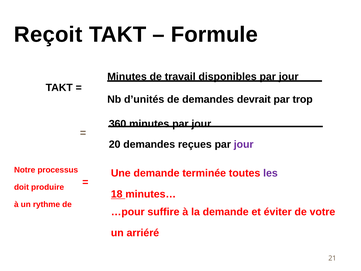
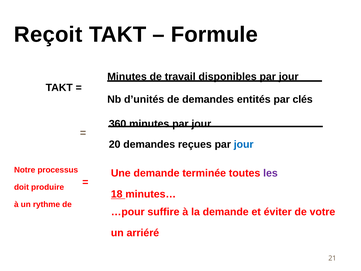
devrait: devrait -> entités
trop: trop -> clés
jour at (244, 144) colour: purple -> blue
